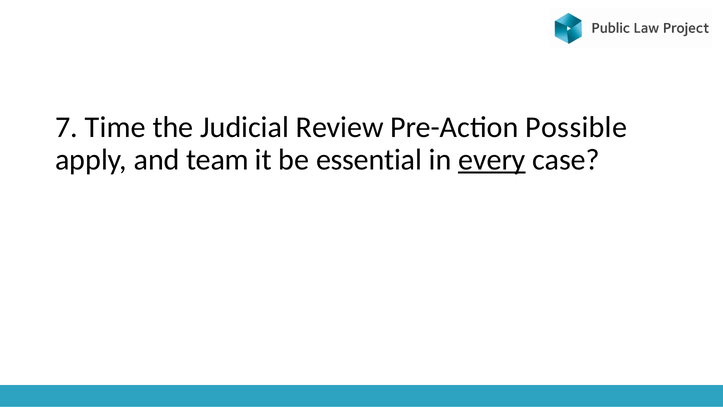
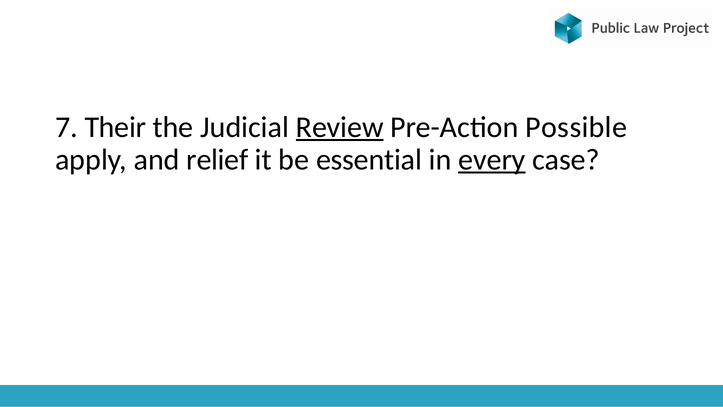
Time: Time -> Their
Review underline: none -> present
team: team -> relief
